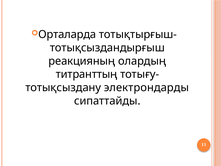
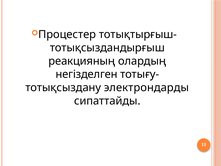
Орталарда: Орталарда -> Процестер
титранттың: титранттың -> негізделген
